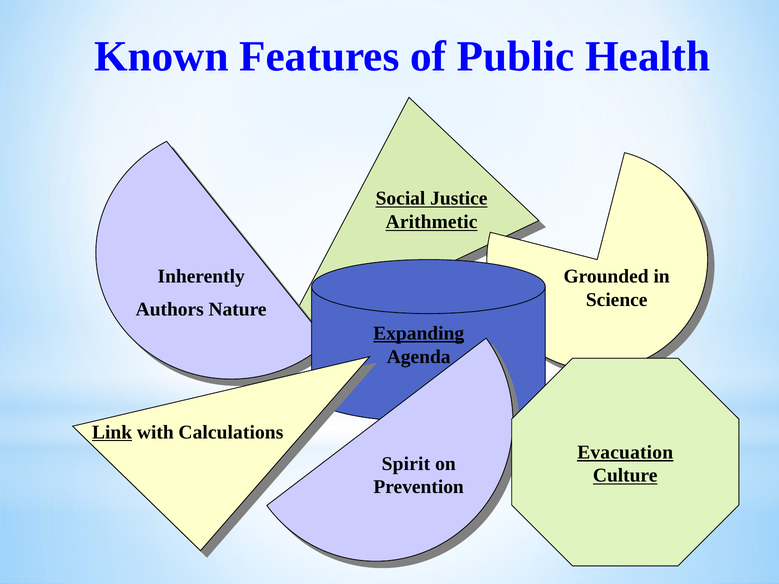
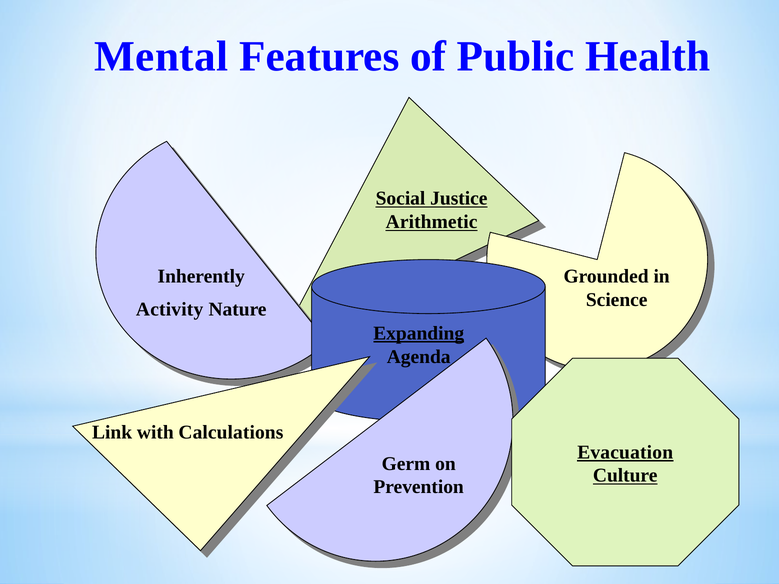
Known: Known -> Mental
Authors: Authors -> Activity
Link underline: present -> none
Spirit: Spirit -> Germ
